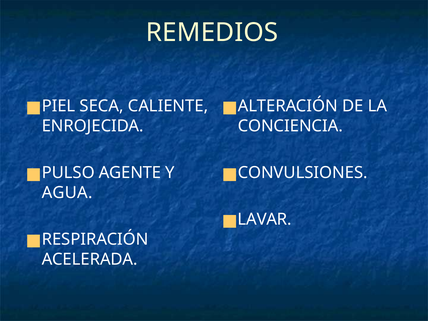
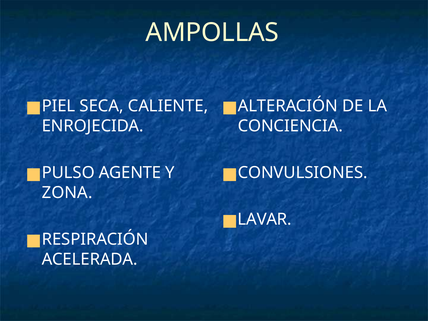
REMEDIOS: REMEDIOS -> AMPOLLAS
AGUA: AGUA -> ZONA
